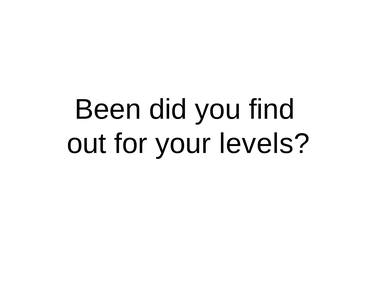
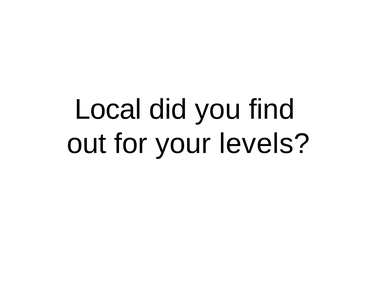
Been: Been -> Local
